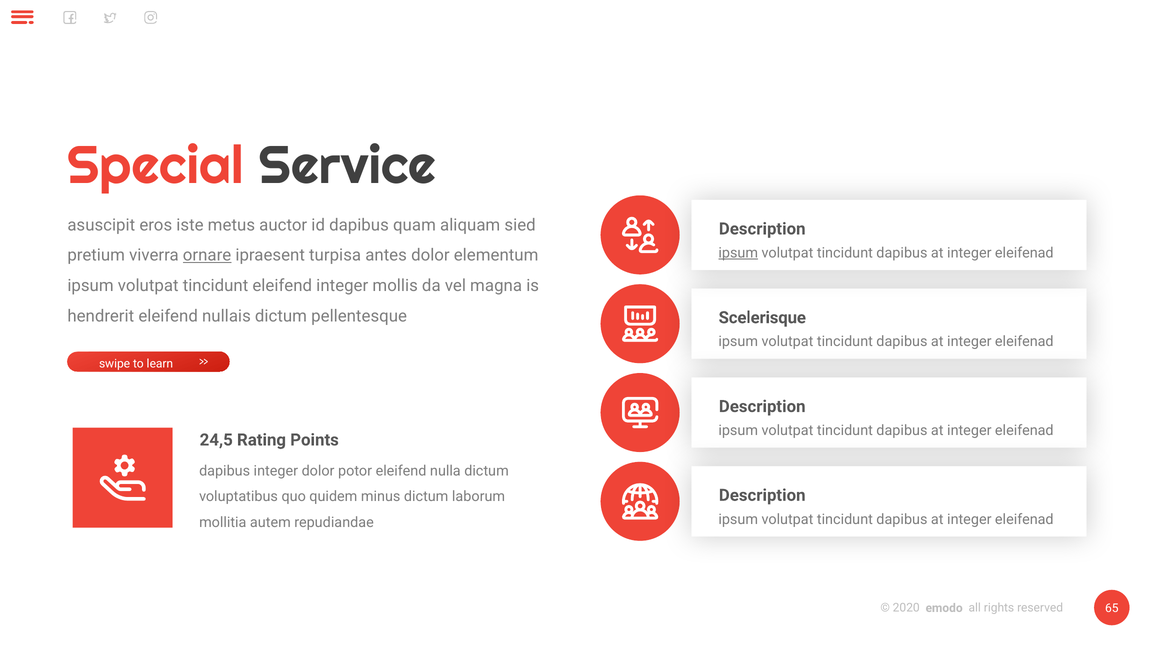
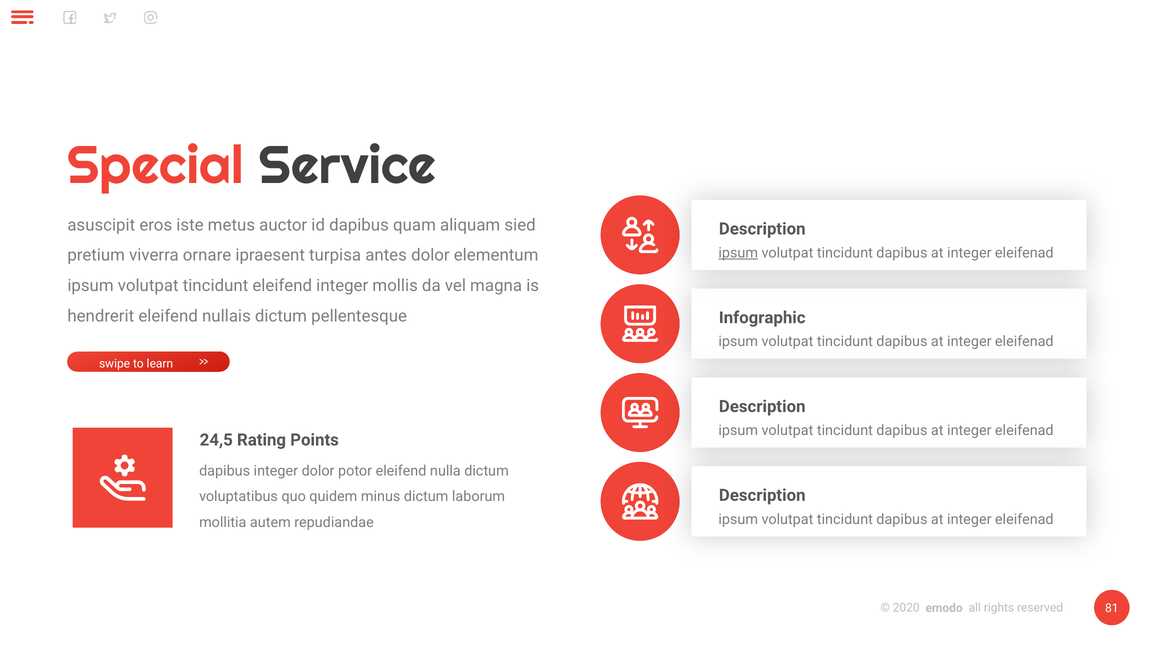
ornare underline: present -> none
Scelerisque: Scelerisque -> Infographic
65: 65 -> 81
